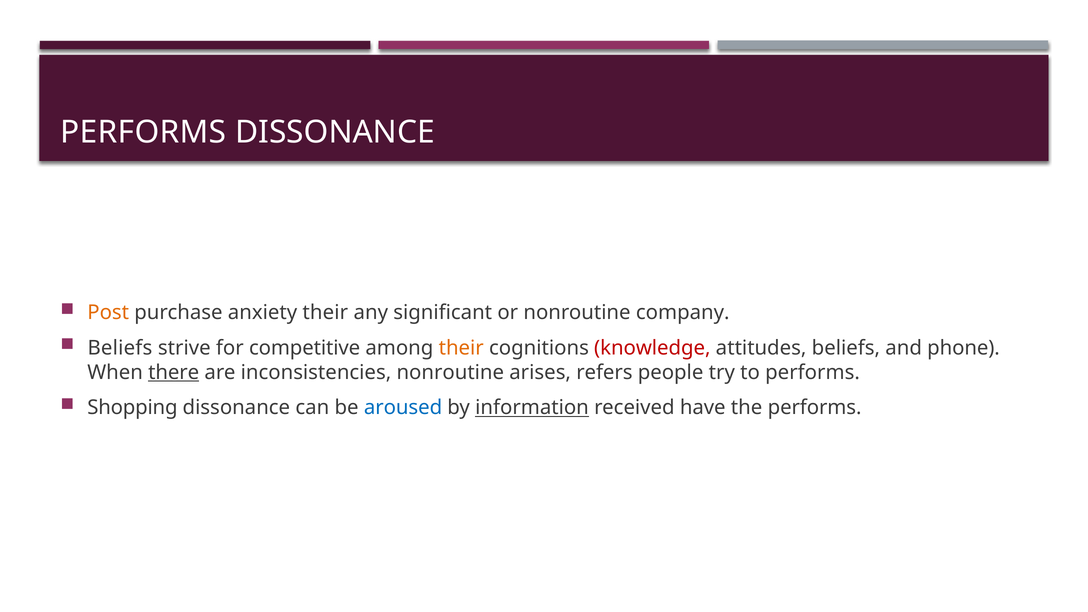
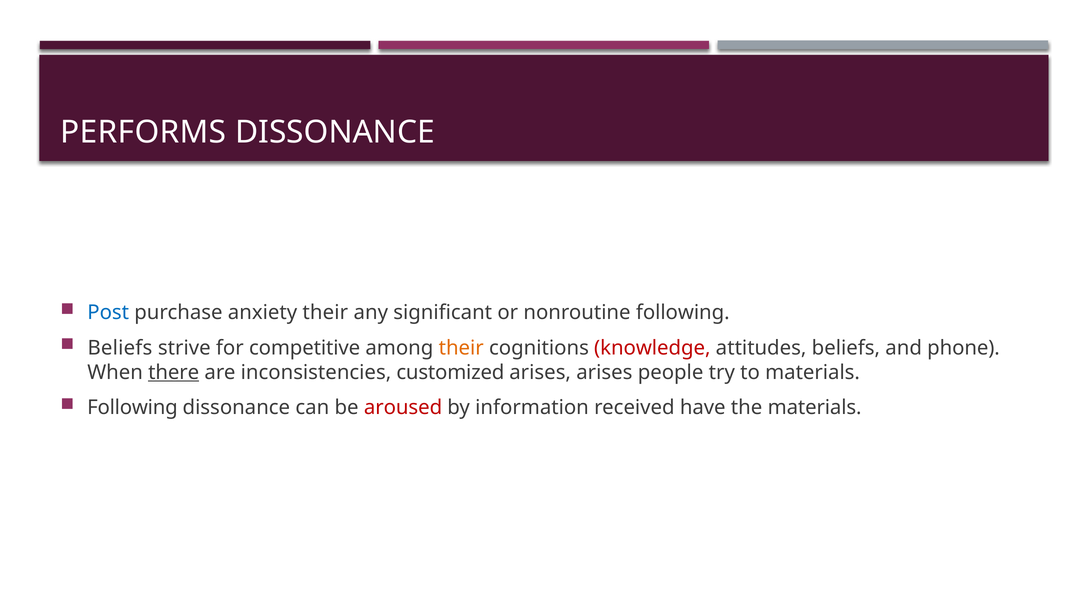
Post colour: orange -> blue
nonroutine company: company -> following
inconsistencies nonroutine: nonroutine -> customized
arises refers: refers -> arises
to performs: performs -> materials
Shopping at (132, 408): Shopping -> Following
aroused colour: blue -> red
information underline: present -> none
the performs: performs -> materials
